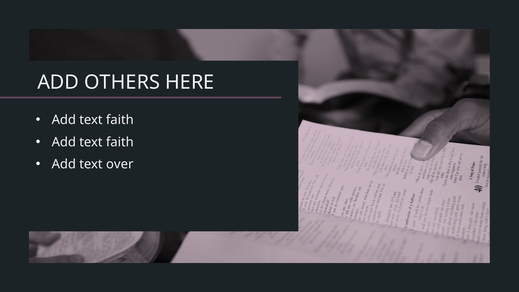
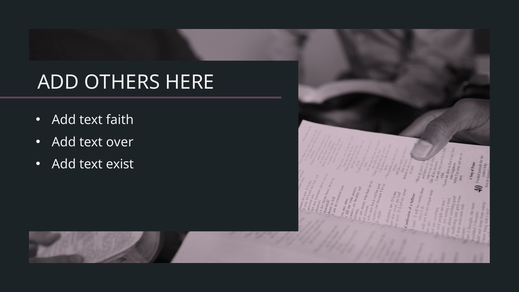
faith at (120, 142): faith -> over
over: over -> exist
